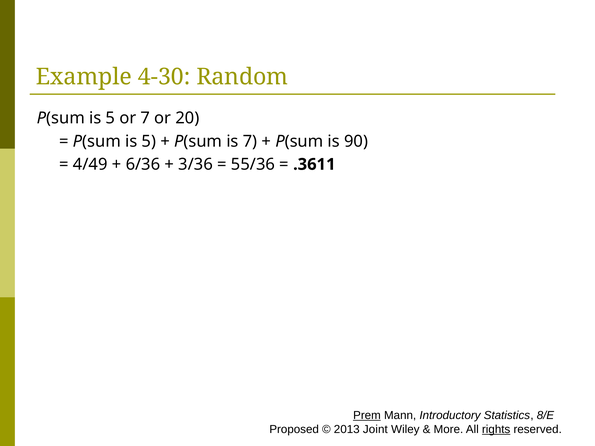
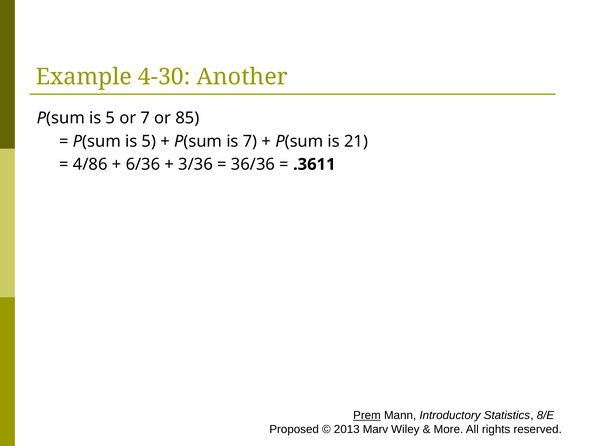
Random: Random -> Another
20: 20 -> 85
90: 90 -> 21
4/49: 4/49 -> 4/86
55/36: 55/36 -> 36/36
Joint: Joint -> Marv
rights underline: present -> none
